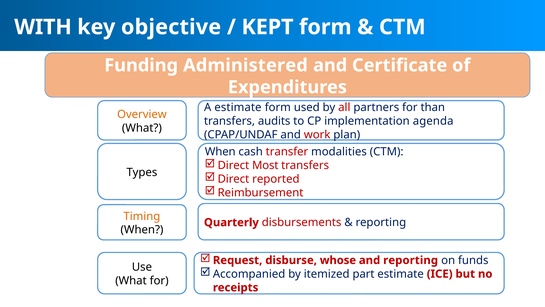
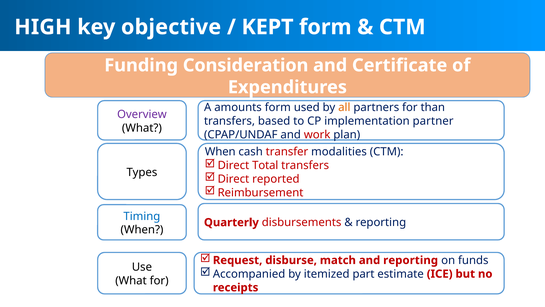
WITH: WITH -> HIGH
Administered: Administered -> Consideration
A estimate: estimate -> amounts
all colour: red -> orange
Overview colour: orange -> purple
audits: audits -> based
agenda: agenda -> partner
Most: Most -> Total
Timing colour: orange -> blue
whose: whose -> match
